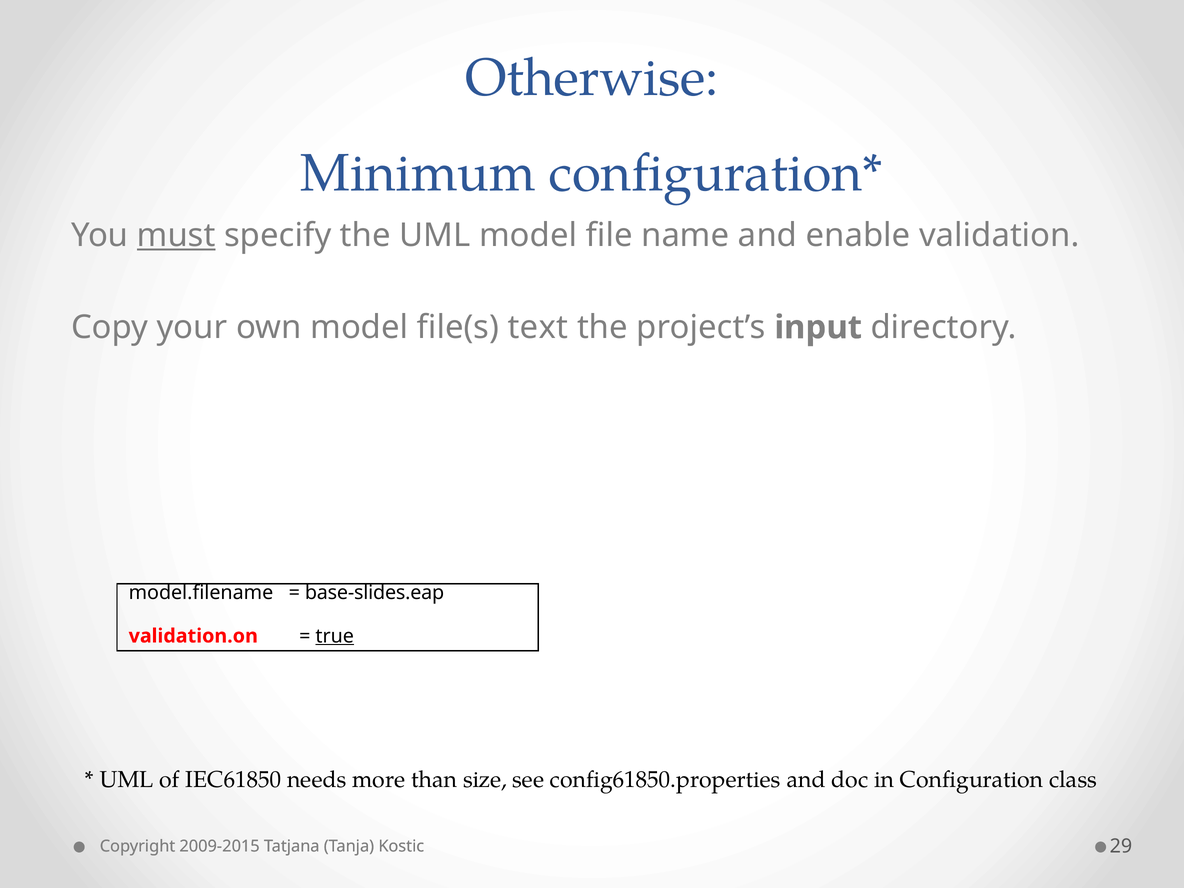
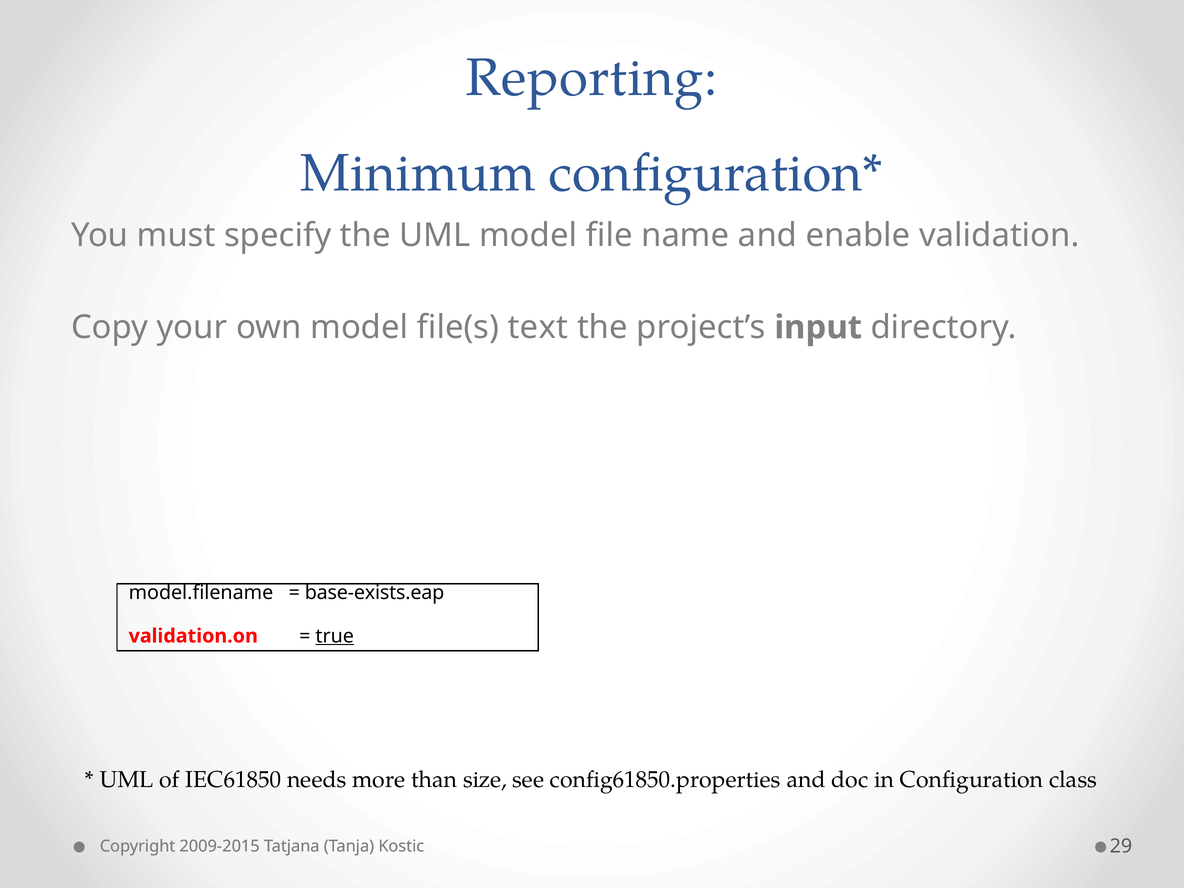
Otherwise: Otherwise -> Reporting
must underline: present -> none
base-slides.eap: base-slides.eap -> base-exists.eap
